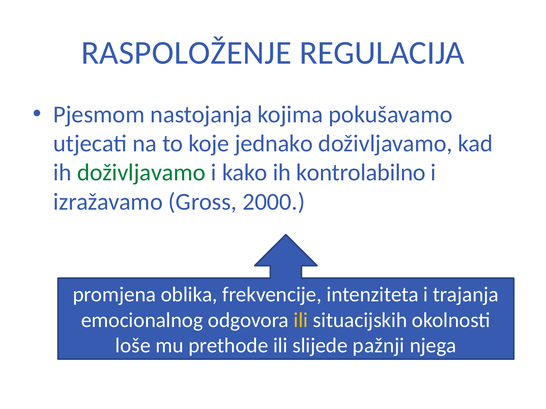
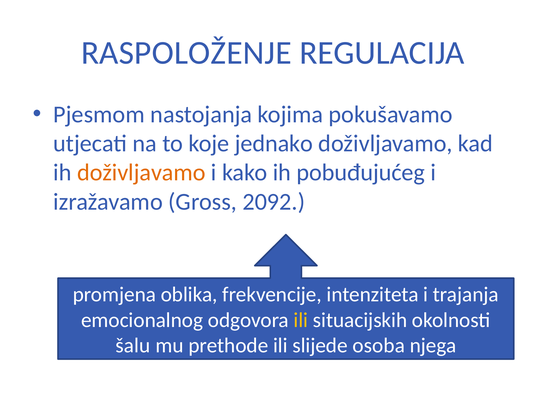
doživljavamo at (141, 173) colour: green -> orange
kontrolabilno: kontrolabilno -> pobuđujućeg
2000: 2000 -> 2092
loše: loše -> šalu
pažnji: pažnji -> osoba
